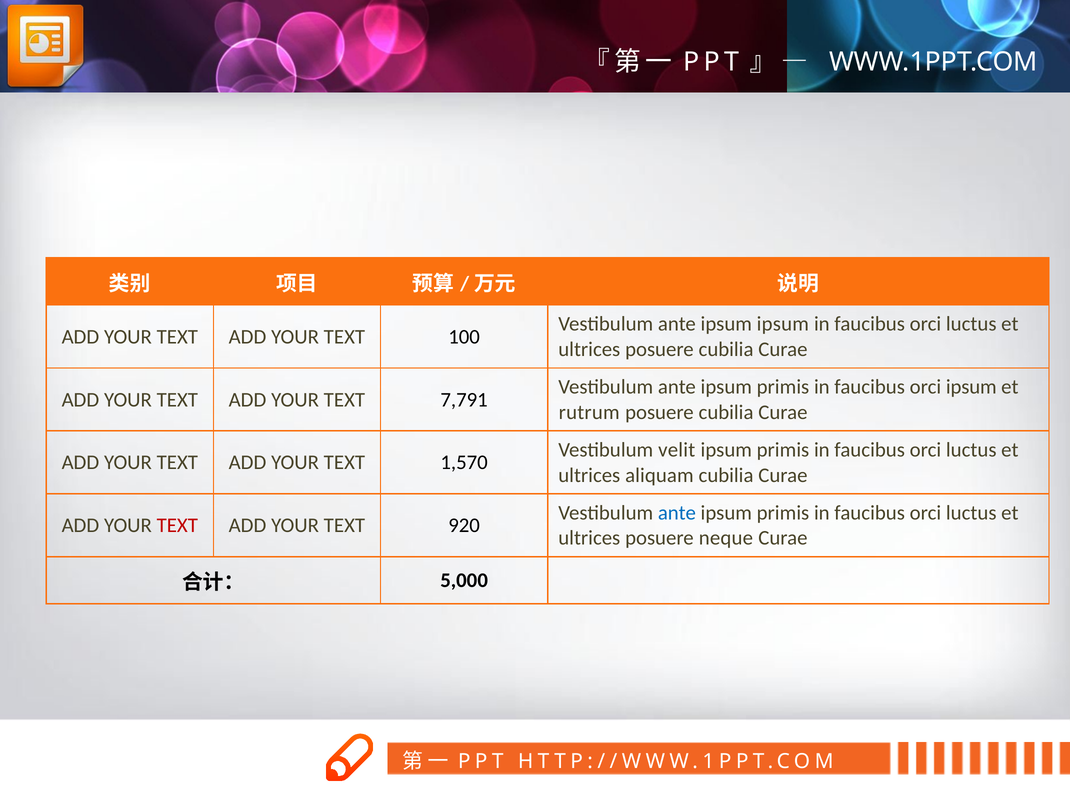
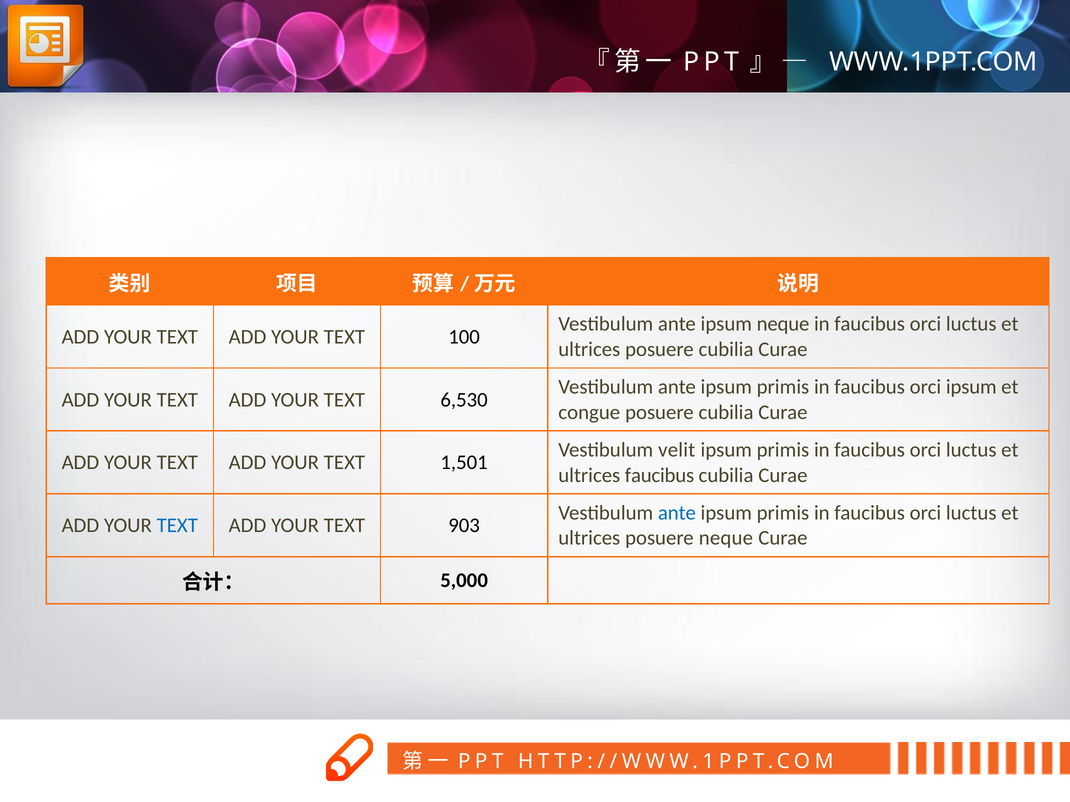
ipsum ipsum: ipsum -> neque
7,791: 7,791 -> 6,530
rutrum: rutrum -> congue
1,570: 1,570 -> 1,501
ultrices aliquam: aliquam -> faucibus
TEXT at (177, 526) colour: red -> blue
920: 920 -> 903
